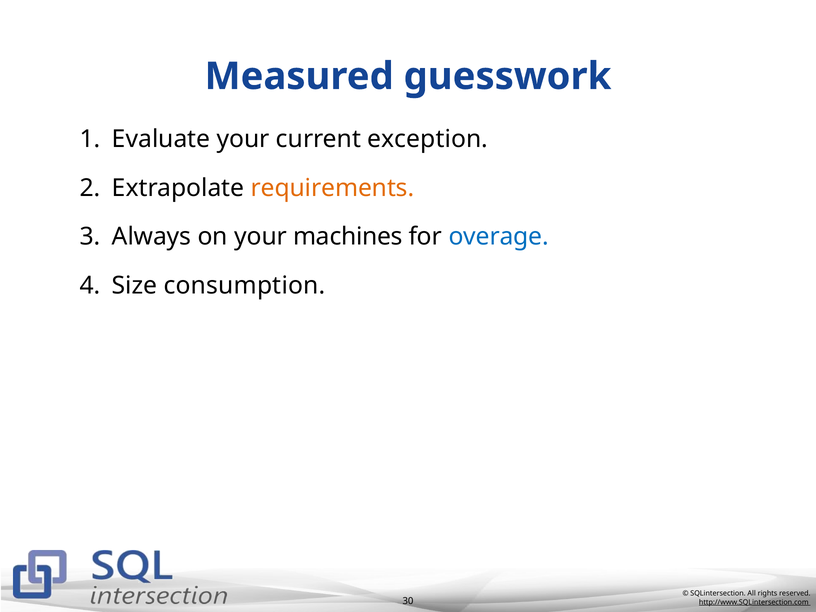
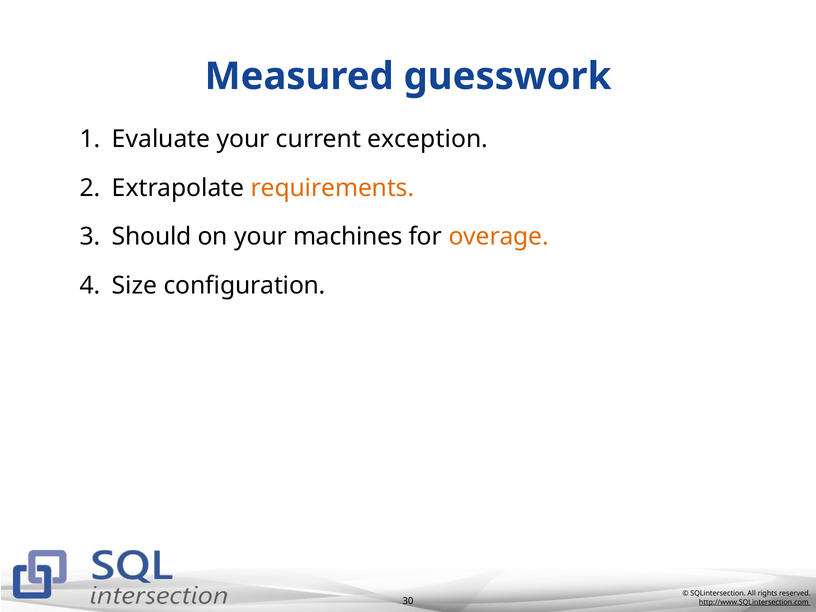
Always: Always -> Should
overage colour: blue -> orange
consumption: consumption -> configuration
